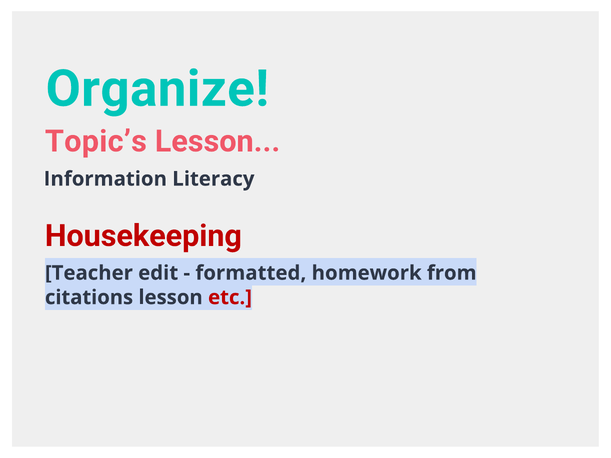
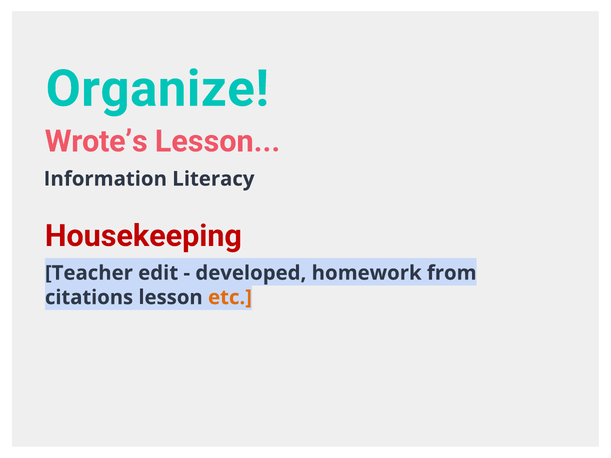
Topic’s: Topic’s -> Wrote’s
formatted: formatted -> developed
etc colour: red -> orange
